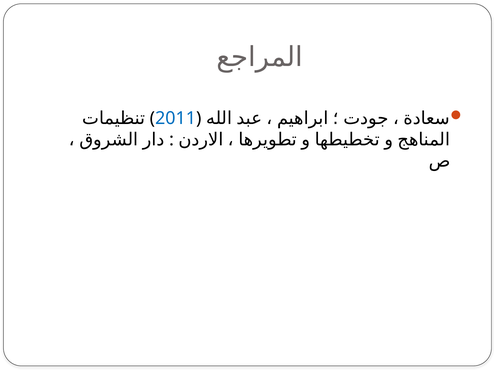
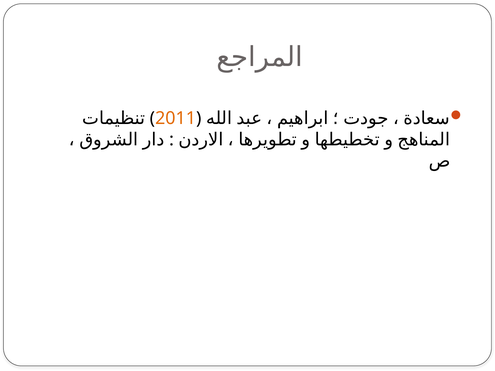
2011 colour: blue -> orange
